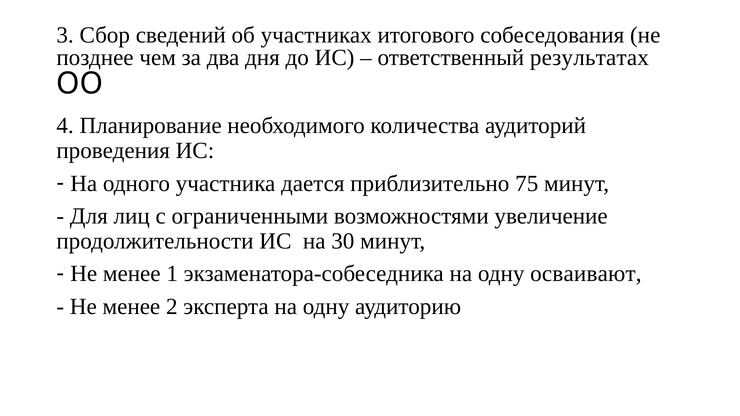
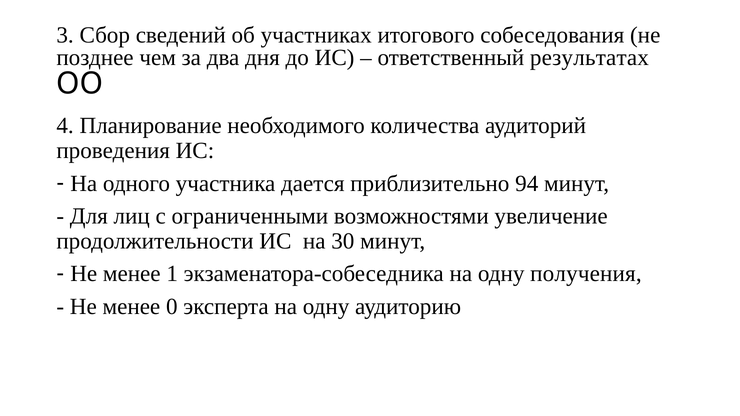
75: 75 -> 94
осваивают: осваивают -> получения
2: 2 -> 0
